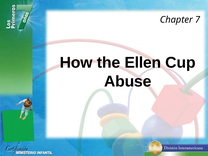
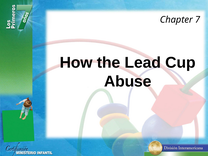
Ellen: Ellen -> Lead
